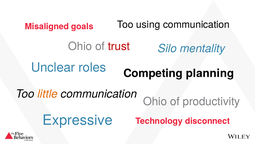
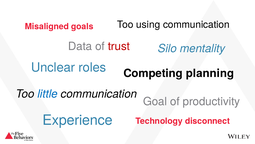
Ohio at (80, 46): Ohio -> Data
little colour: orange -> blue
Ohio at (155, 101): Ohio -> Goal
Expressive: Expressive -> Experience
